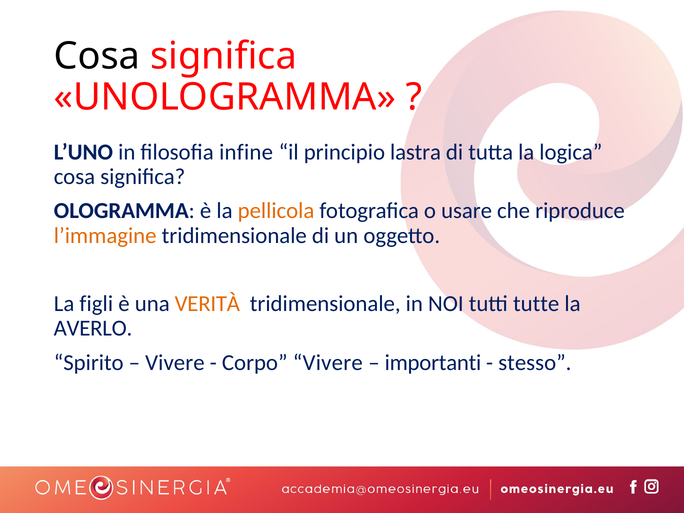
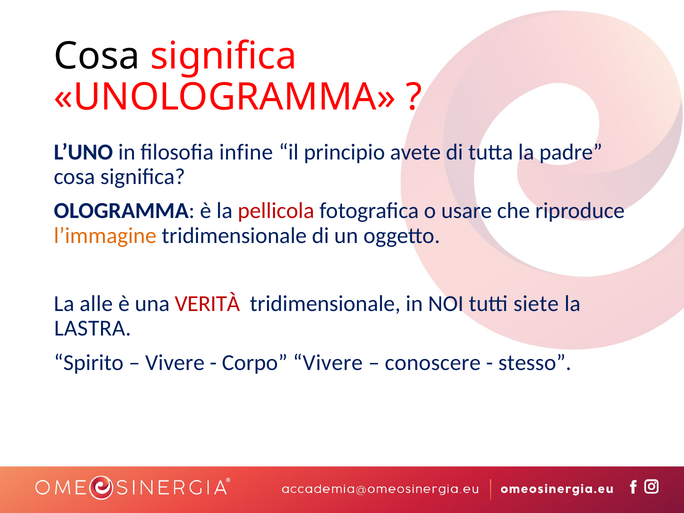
lastra: lastra -> avete
logica: logica -> padre
pellicola colour: orange -> red
figli: figli -> alle
VERITÀ colour: orange -> red
tutte: tutte -> siete
AVERLO: AVERLO -> LASTRA
importanti: importanti -> conoscere
